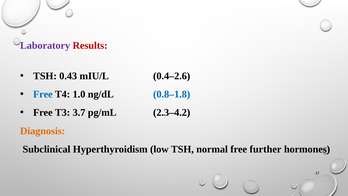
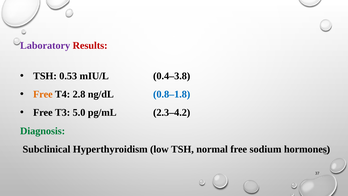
0.43: 0.43 -> 0.53
0.4–2.6: 0.4–2.6 -> 0.4–3.8
Free at (43, 94) colour: blue -> orange
1.0: 1.0 -> 2.8
3.7: 3.7 -> 5.0
Diagnosis colour: orange -> green
further: further -> sodium
